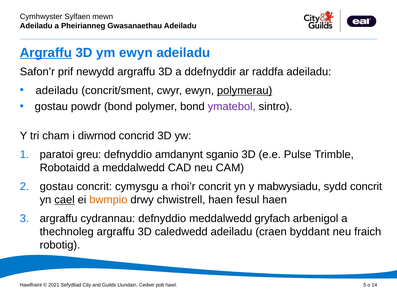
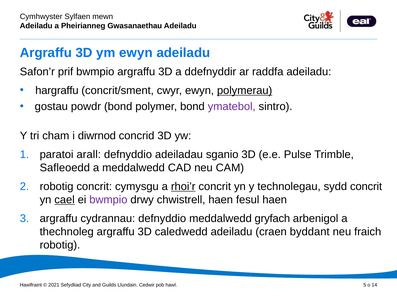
Argraffu at (46, 53) underline: present -> none
prif newydd: newydd -> bwmpio
adeiladu at (57, 90): adeiladu -> hargraffu
greu: greu -> arall
amdanynt: amdanynt -> adeiladau
Robotaidd: Robotaidd -> Safleoedd
gostau at (57, 186): gostau -> robotig
rhoi’r underline: none -> present
mabwysiadu: mabwysiadu -> technolegau
bwmpio at (108, 200) colour: orange -> purple
